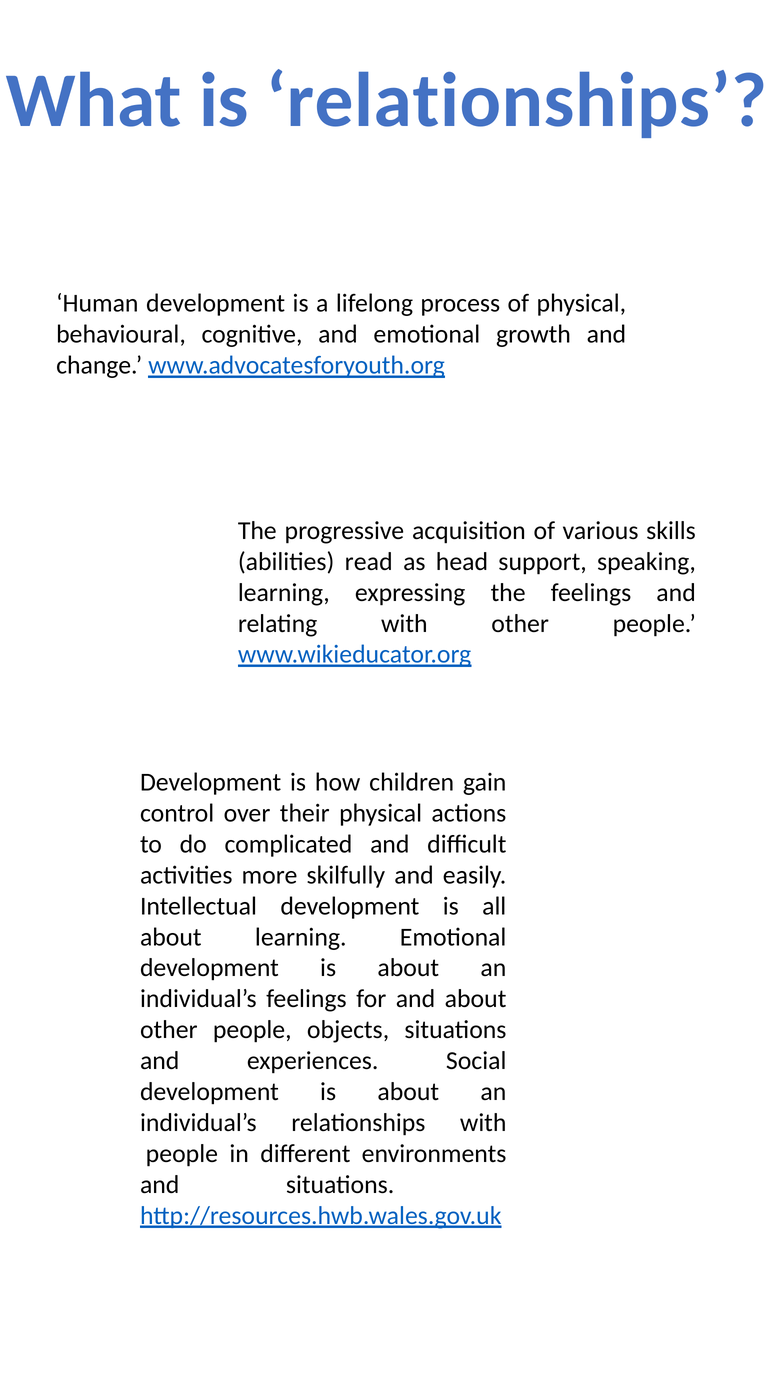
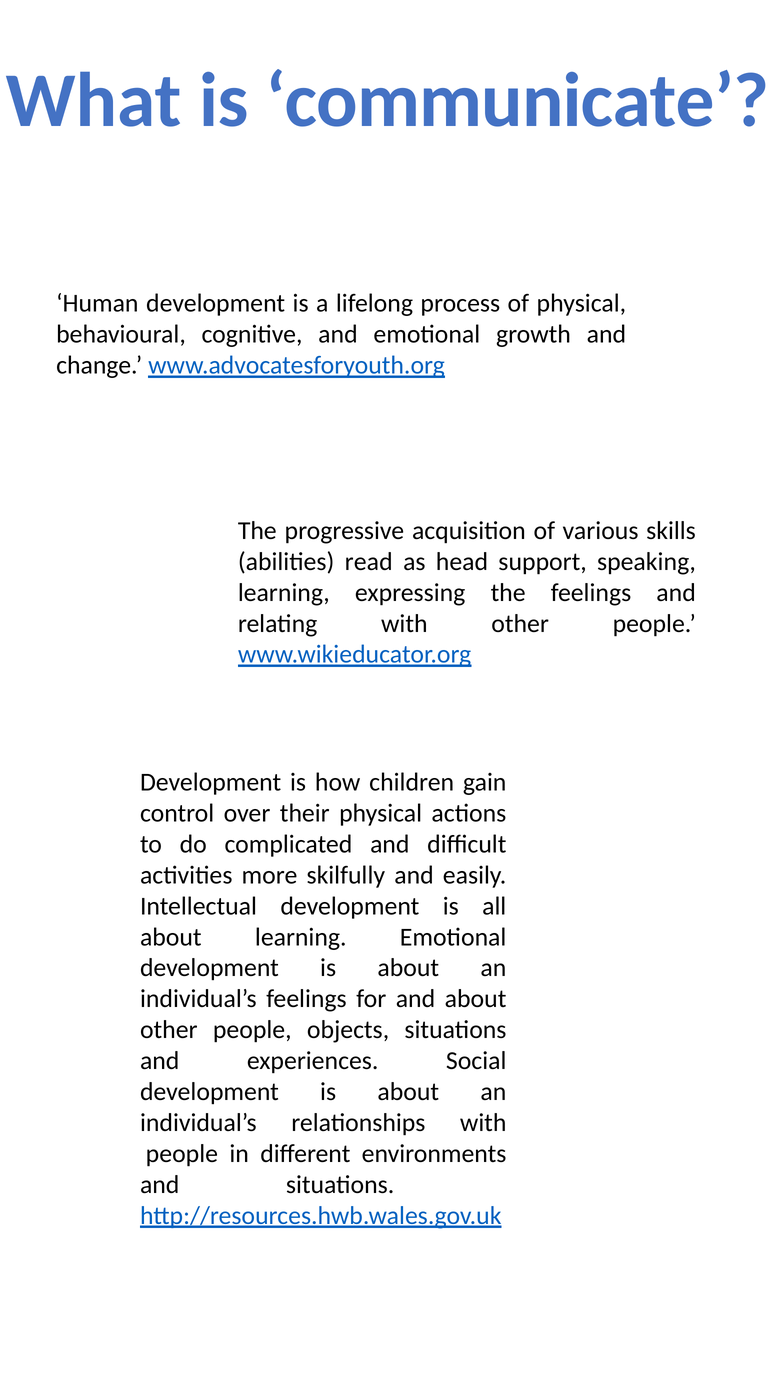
is relationships: relationships -> communicate
